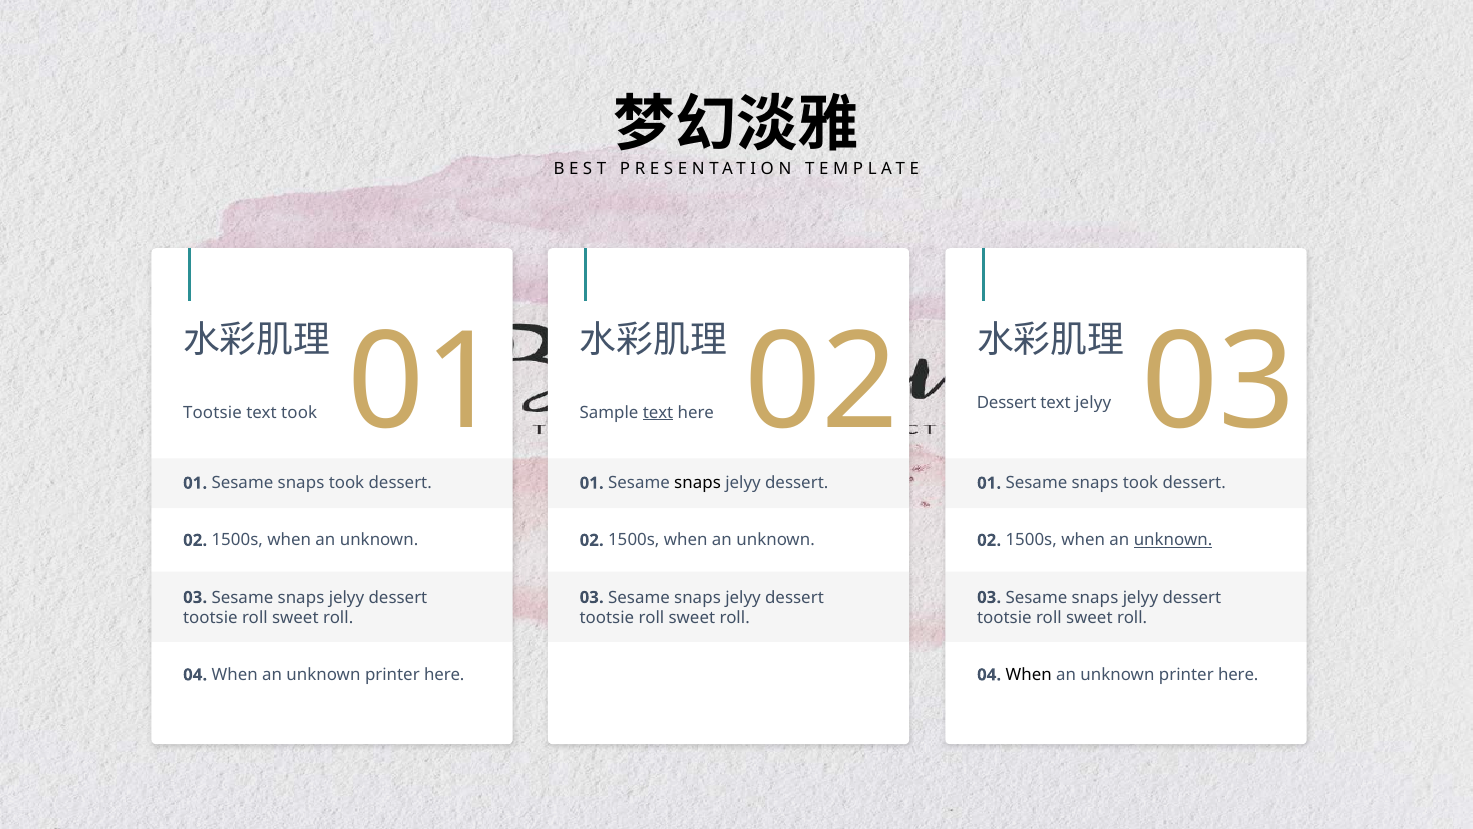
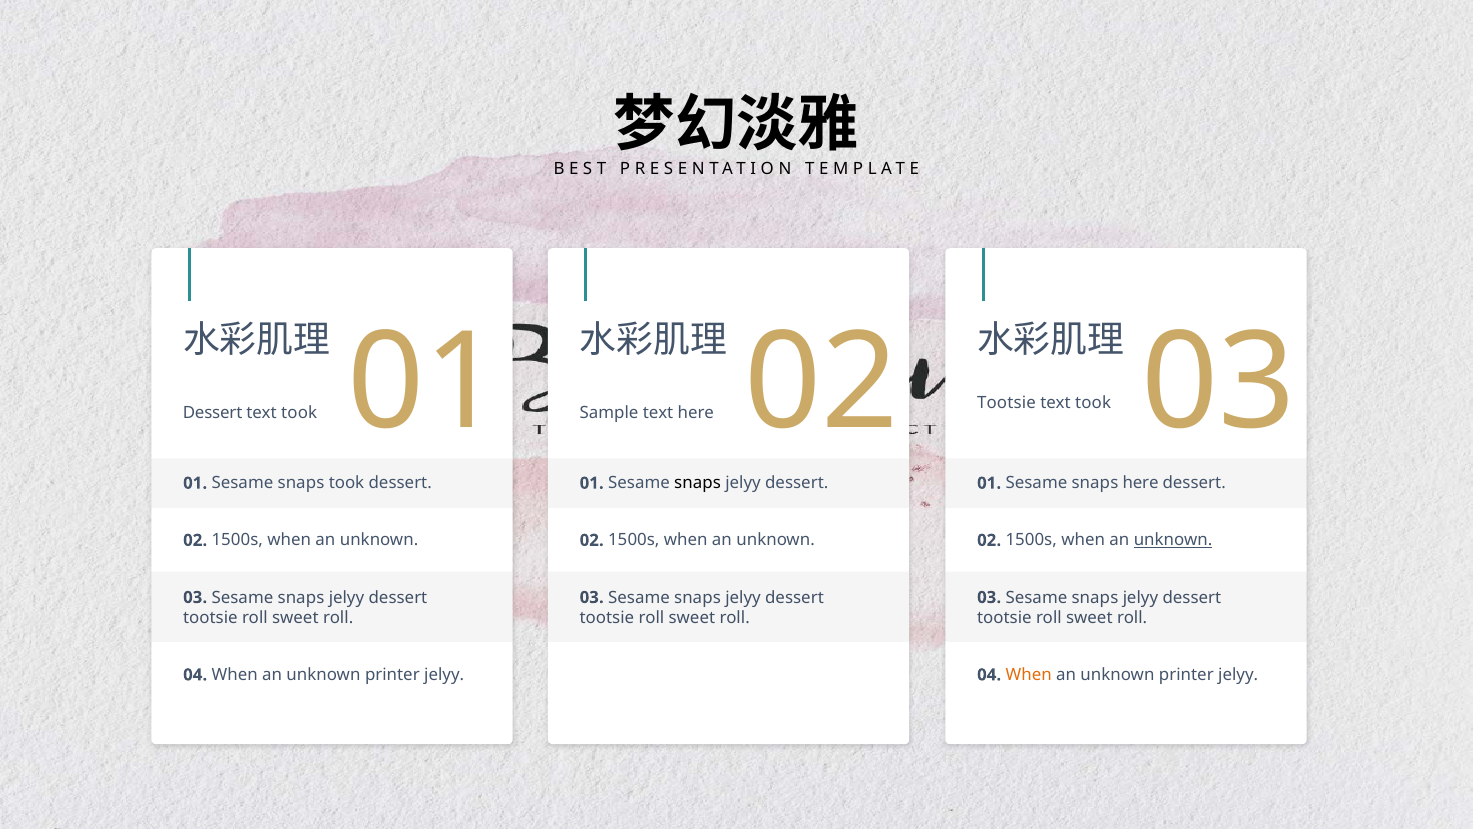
Dessert at (1007, 403): Dessert -> Tootsie
jelyy at (1093, 403): jelyy -> took
Tootsie at (212, 412): Tootsie -> Dessert
text at (658, 412) underline: present -> none
took at (1140, 483): took -> here
here at (444, 674): here -> jelyy
When at (1029, 674) colour: black -> orange
here at (1238, 674): here -> jelyy
